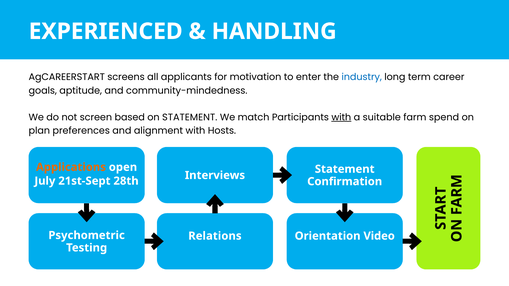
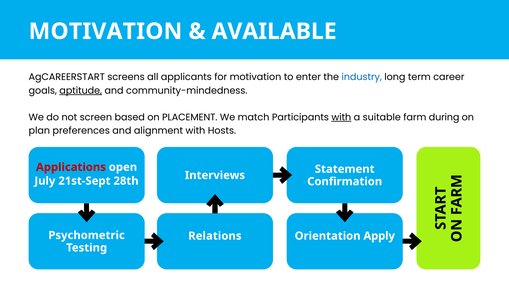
EXPERIENCED at (106, 31): EXPERIENCED -> MOTIVATION
HANDLING: HANDLING -> AVAILABLE
aptitude underline: none -> present
on STATEMENT: STATEMENT -> PLACEMENT
spend: spend -> during
Applications colour: orange -> red
Video: Video -> Apply
